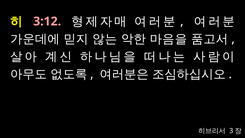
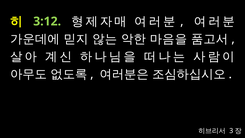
3:12 colour: pink -> light green
